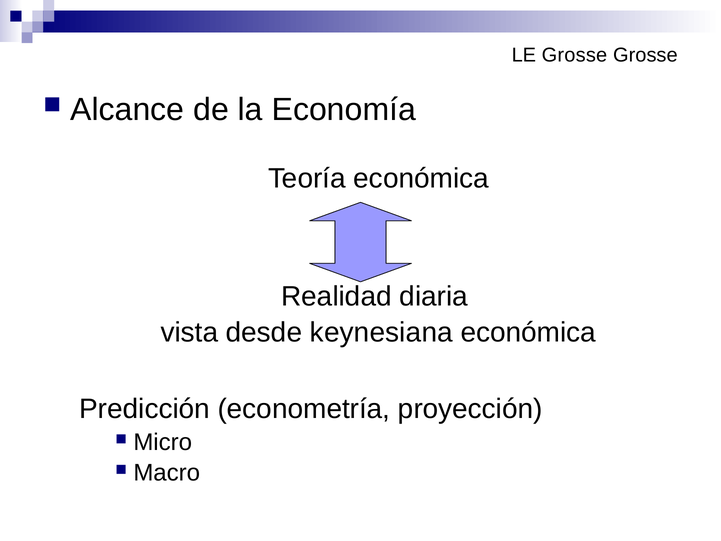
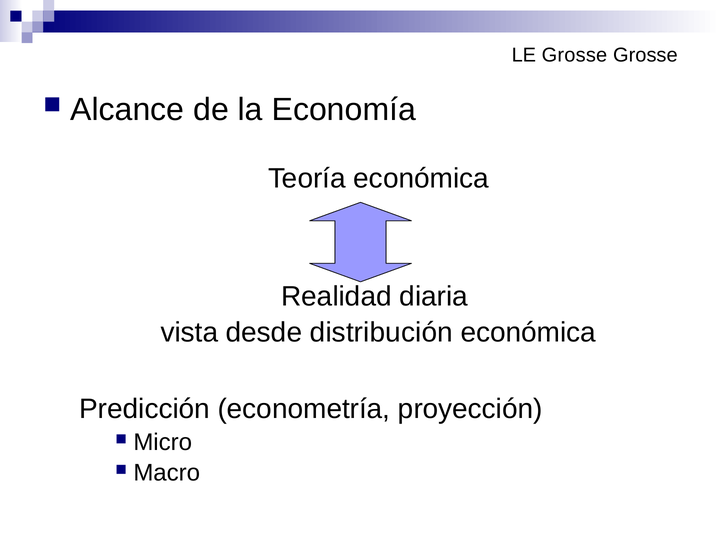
keynesiana: keynesiana -> distribución
